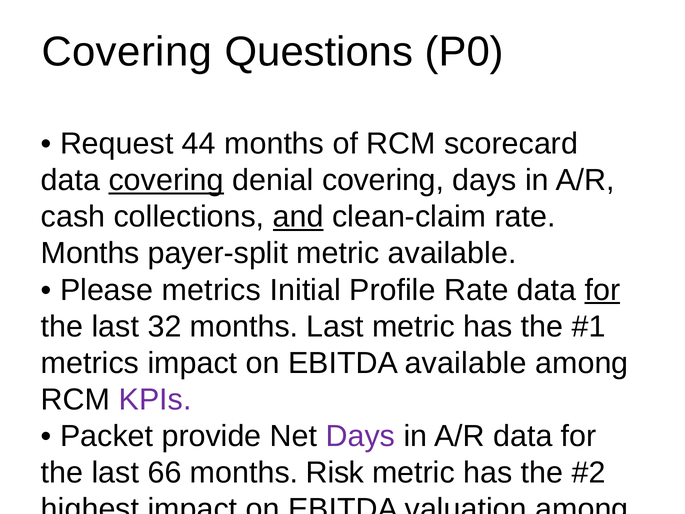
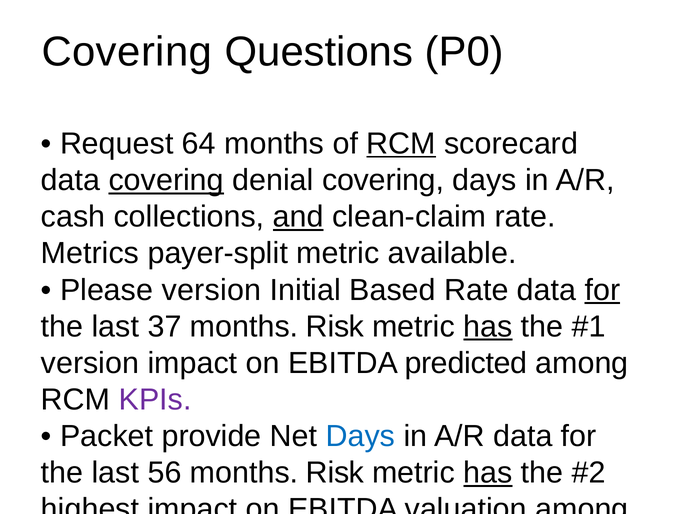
44: 44 -> 64
RCM at (401, 144) underline: none -> present
Months at (90, 253): Months -> Metrics
Please metrics: metrics -> version
Profile: Profile -> Based
32: 32 -> 37
Last at (335, 326): Last -> Risk
has at (488, 326) underline: none -> present
metrics at (90, 363): metrics -> version
EBITDA available: available -> predicted
Days at (360, 436) colour: purple -> blue
66: 66 -> 56
has at (488, 473) underline: none -> present
